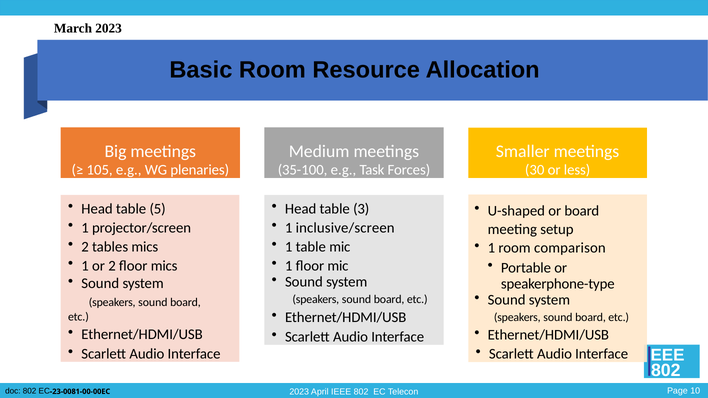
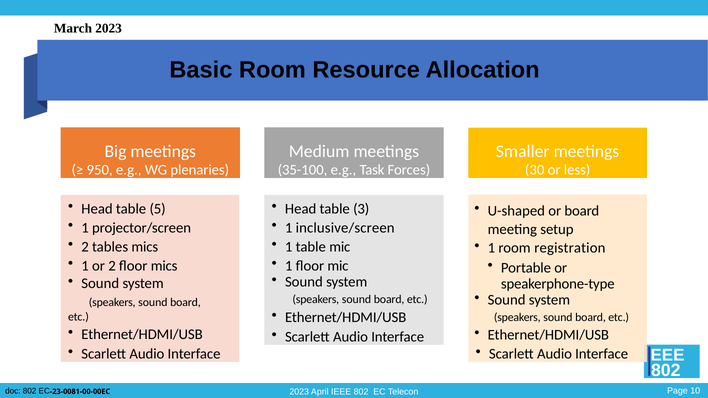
105: 105 -> 950
comparison: comparison -> registration
